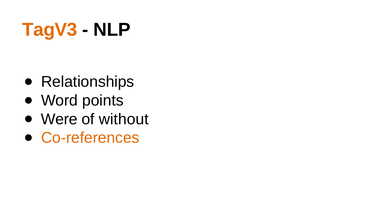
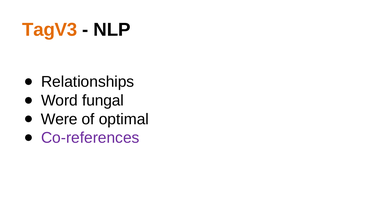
points: points -> fungal
without: without -> optimal
Co-references colour: orange -> purple
